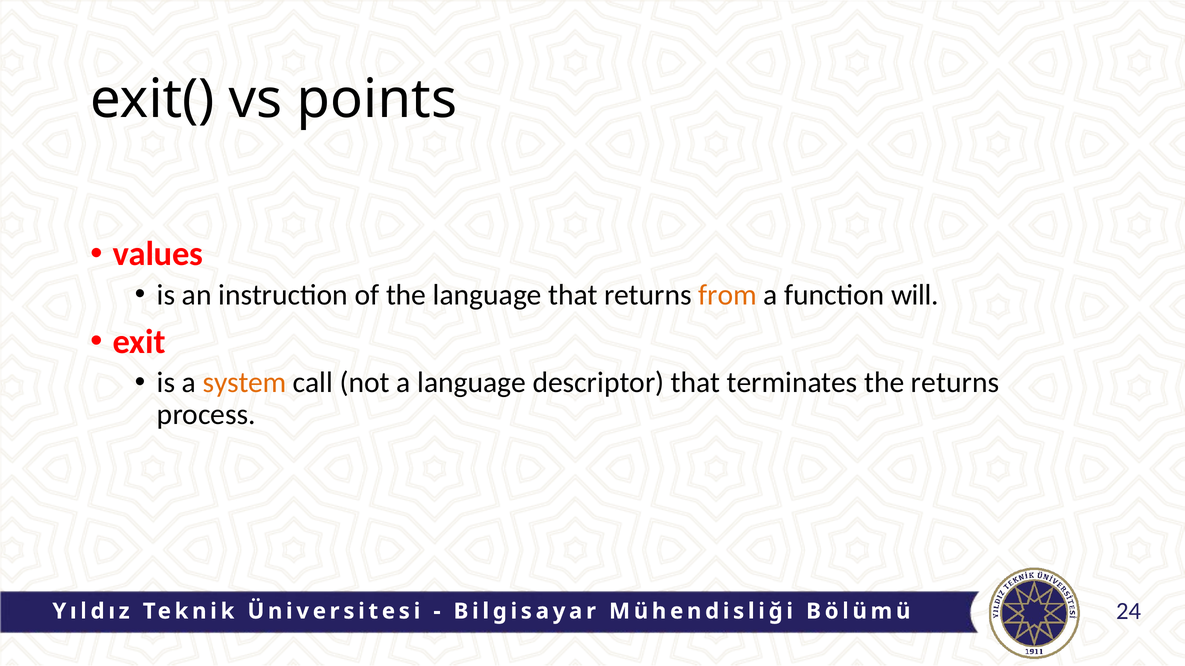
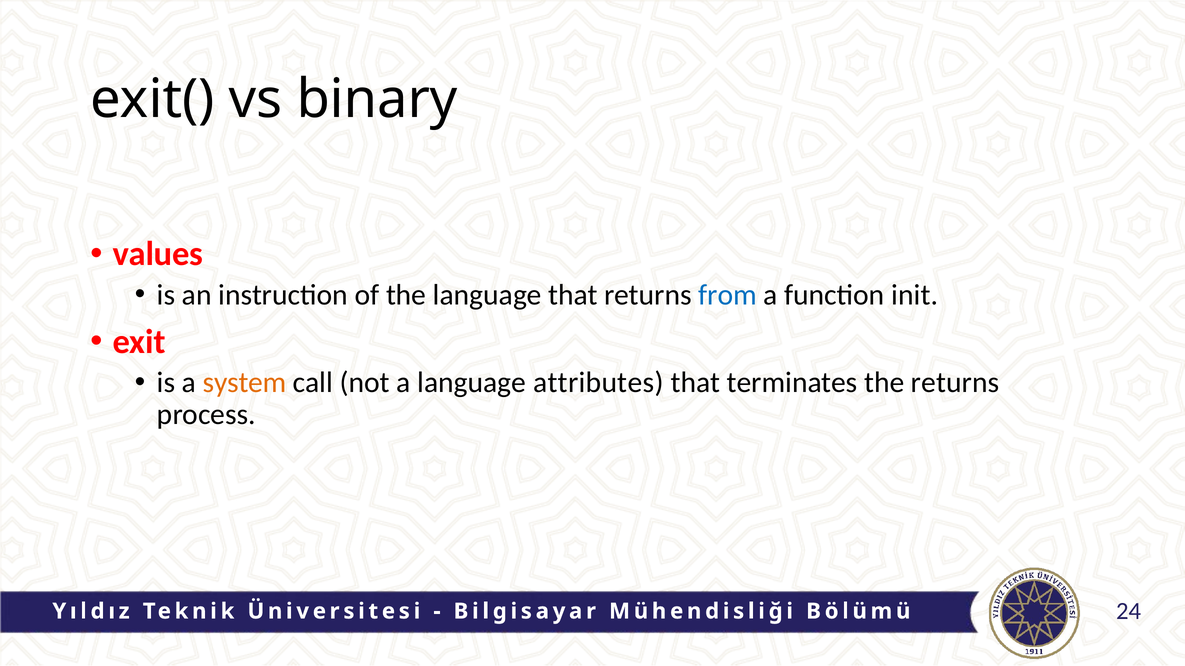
points: points -> binary
from colour: orange -> blue
will: will -> init
descriptor: descriptor -> attributes
